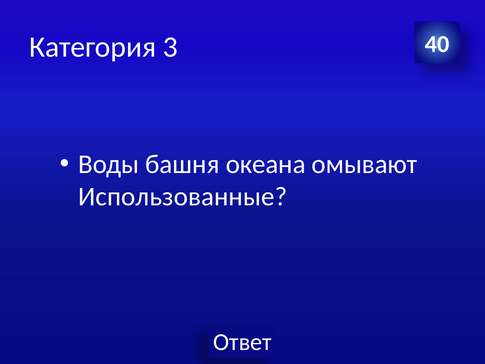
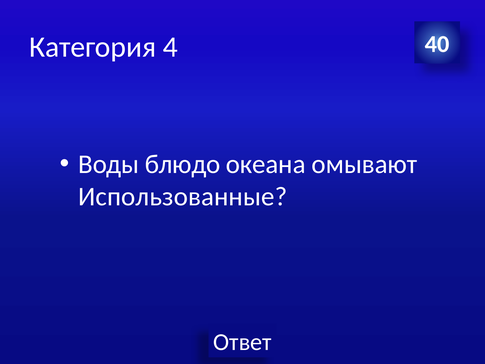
3: 3 -> 4
башня: башня -> блюдо
